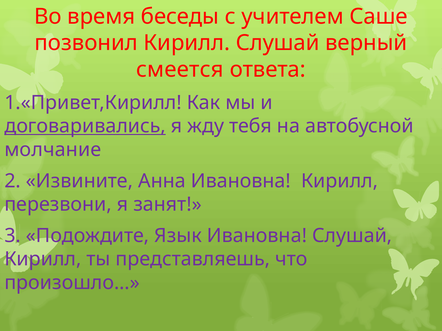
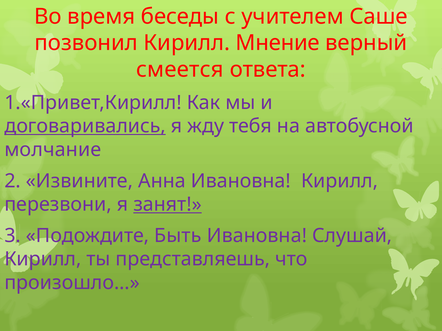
Кирилл Слушай: Слушай -> Мнение
занят underline: none -> present
Язык: Язык -> Быть
